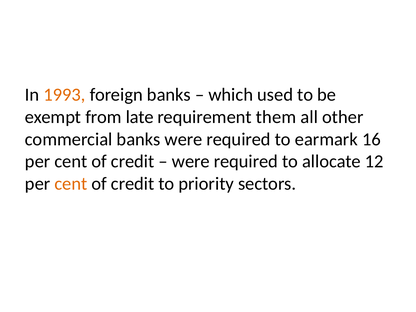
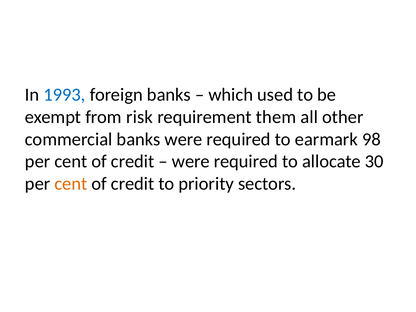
1993 colour: orange -> blue
late: late -> risk
16: 16 -> 98
12: 12 -> 30
